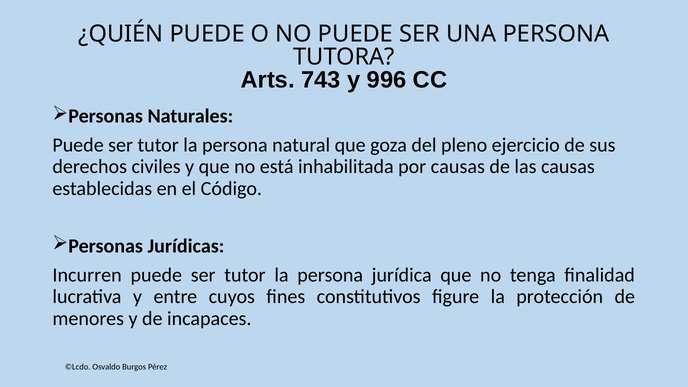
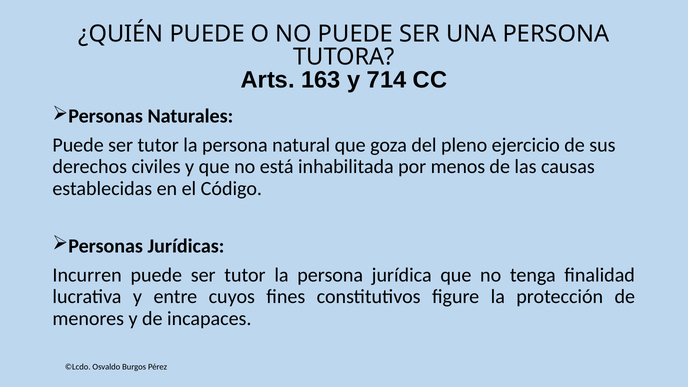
743: 743 -> 163
996: 996 -> 714
por causas: causas -> menos
